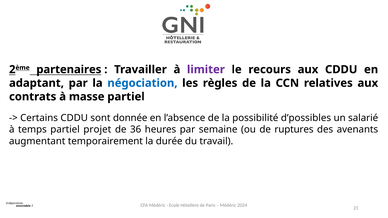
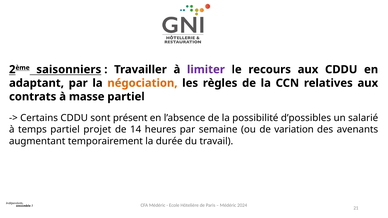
partenaires: partenaires -> saisonniers
négociation colour: blue -> orange
donnée: donnée -> présent
36: 36 -> 14
ruptures: ruptures -> variation
